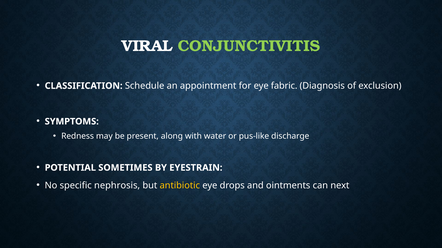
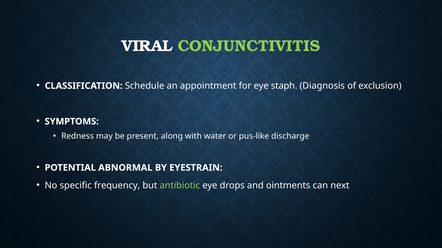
fabric: fabric -> staph
SOMETIMES: SOMETIMES -> ABNORMAL
nephrosis: nephrosis -> frequency
antibiotic colour: yellow -> light green
